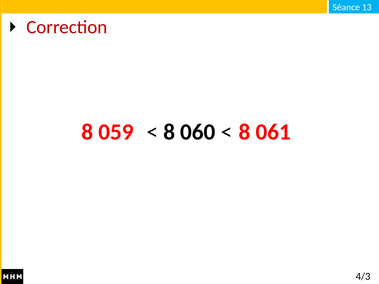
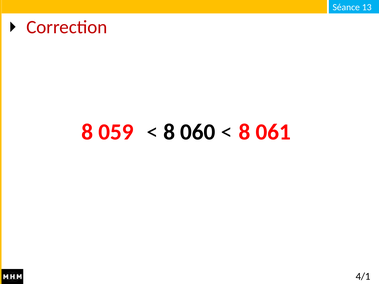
4/3: 4/3 -> 4/1
